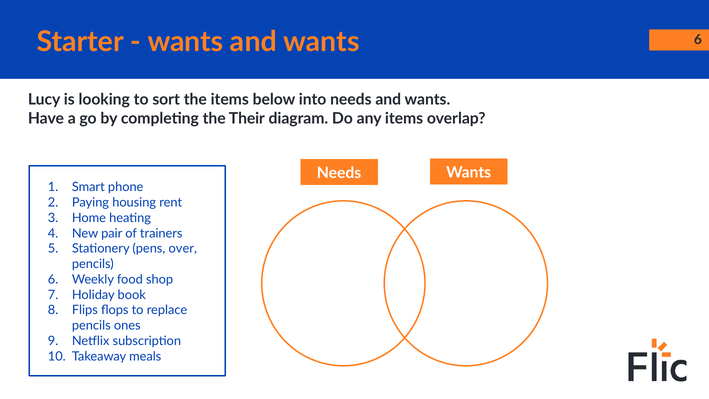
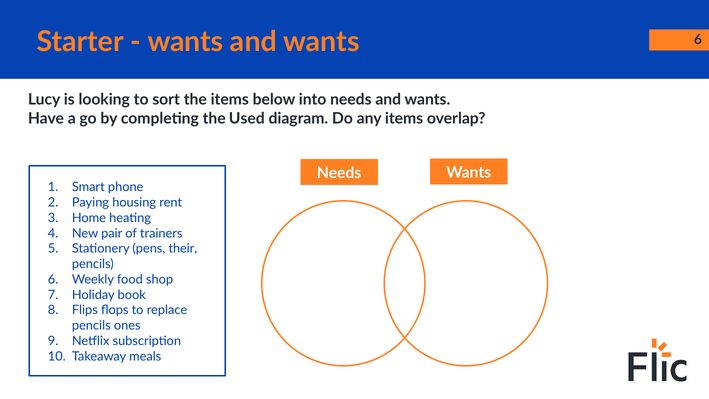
Their: Their -> Used
over: over -> their
